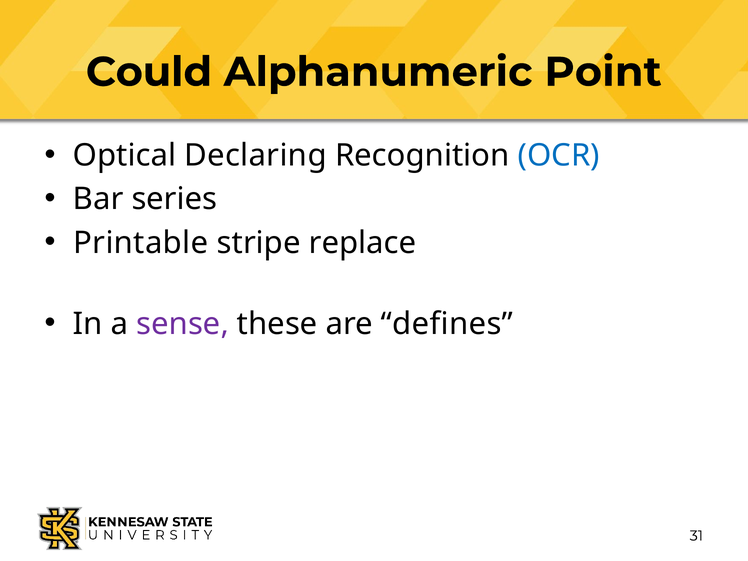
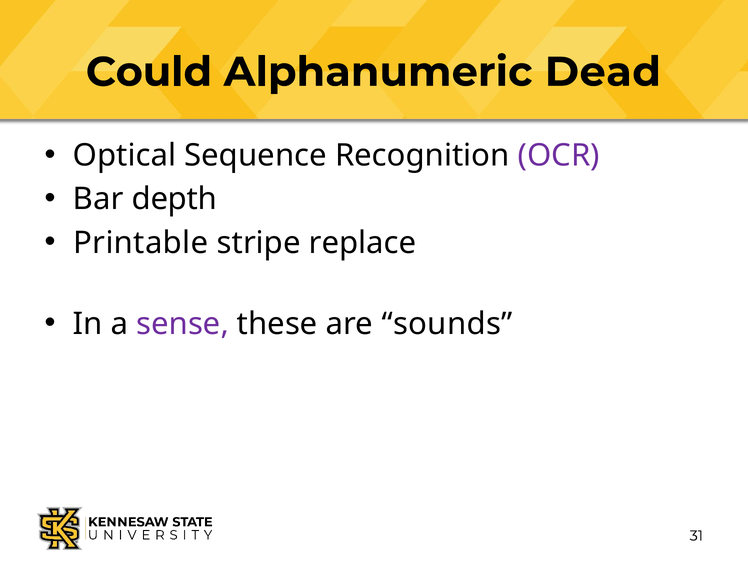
Point: Point -> Dead
Declaring: Declaring -> Sequence
OCR colour: blue -> purple
series: series -> depth
defines: defines -> sounds
